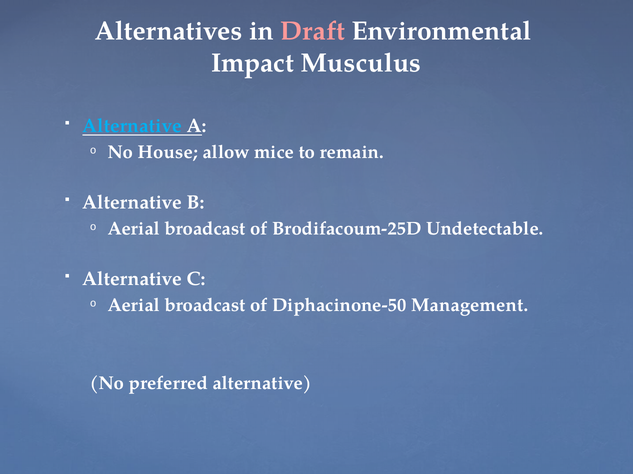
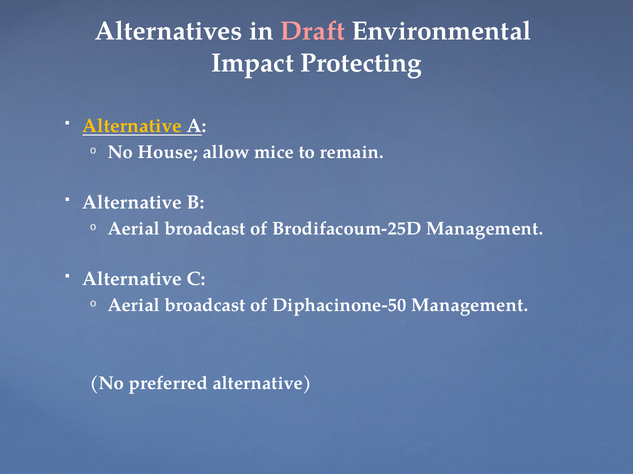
Musculus: Musculus -> Protecting
Alternative at (132, 126) colour: light blue -> yellow
Brodifacoum-25D Undetectable: Undetectable -> Management
